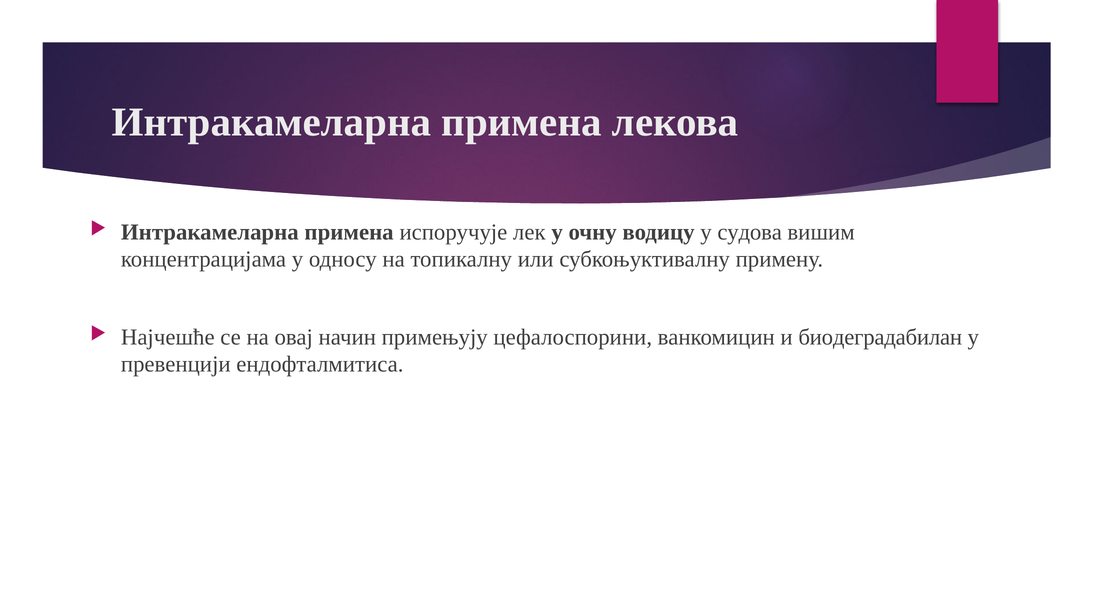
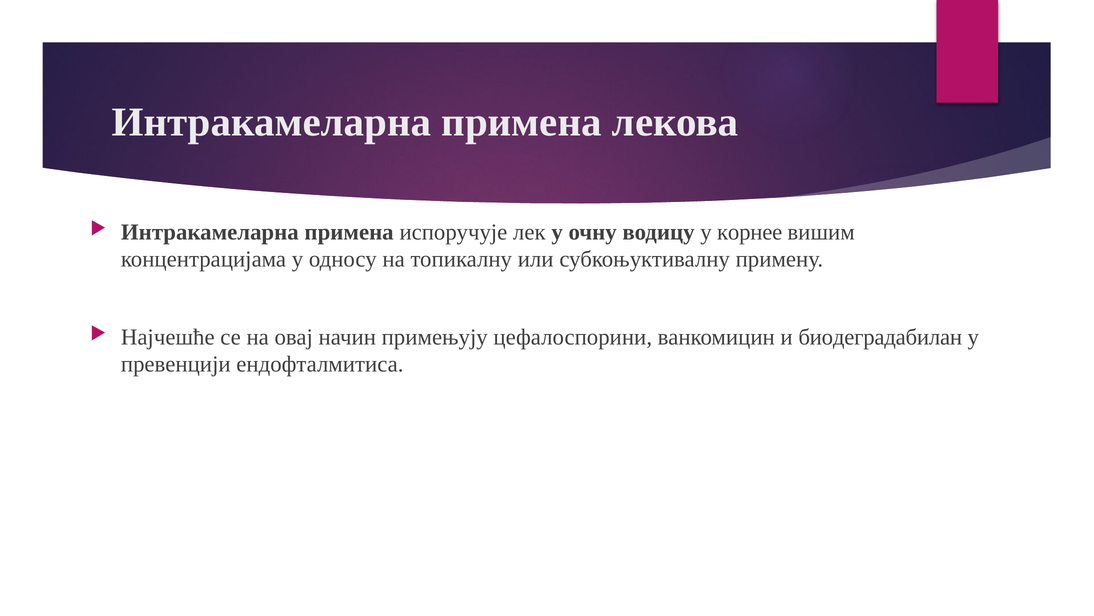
судова: судова -> корнее
